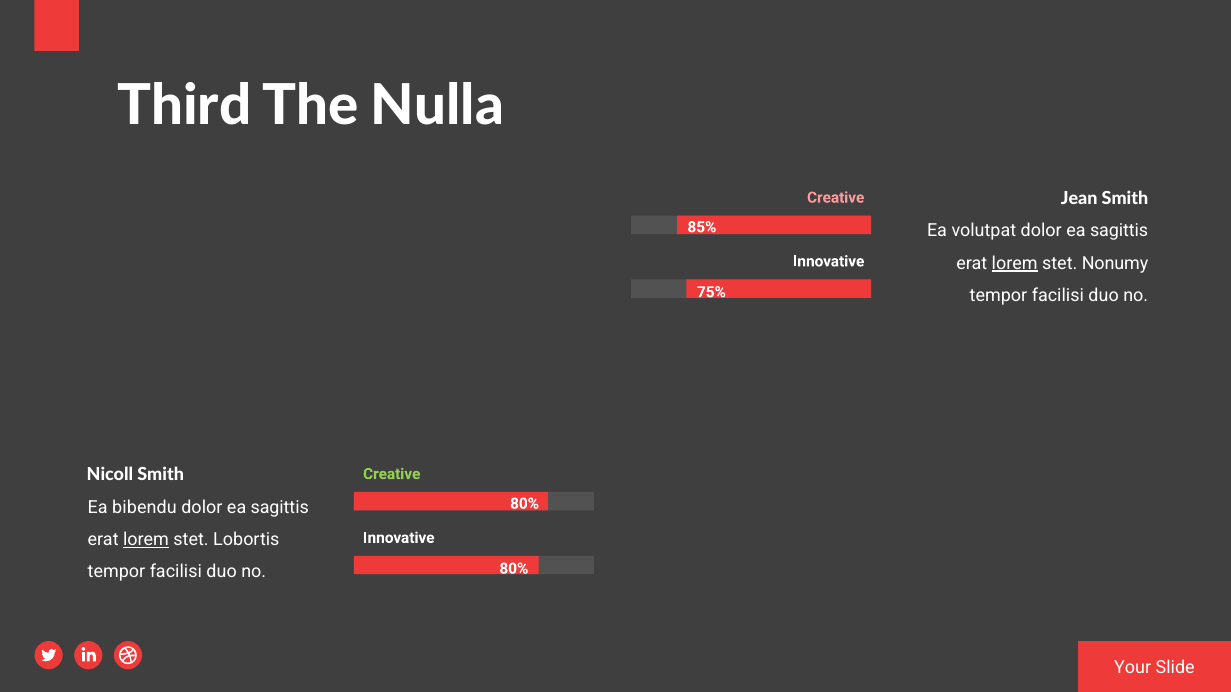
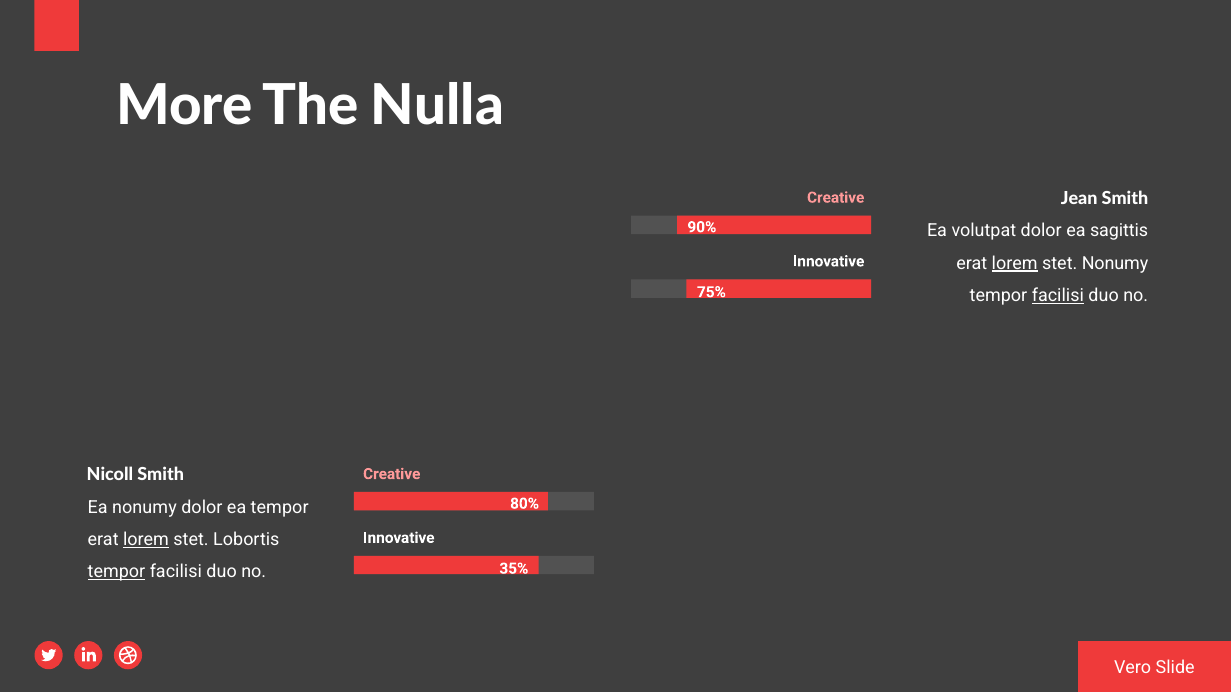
Third: Third -> More
85%: 85% -> 90%
facilisi at (1058, 296) underline: none -> present
Creative at (392, 474) colour: light green -> pink
Ea bibendu: bibendu -> nonumy
sagittis at (280, 508): sagittis -> tempor
80% at (514, 569): 80% -> 35%
tempor at (116, 572) underline: none -> present
Your: Your -> Vero
